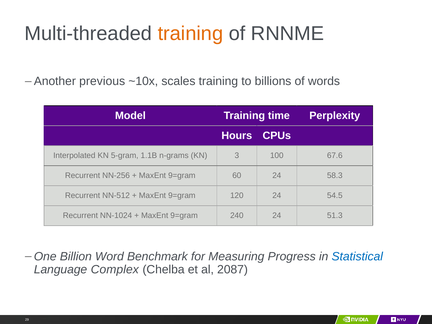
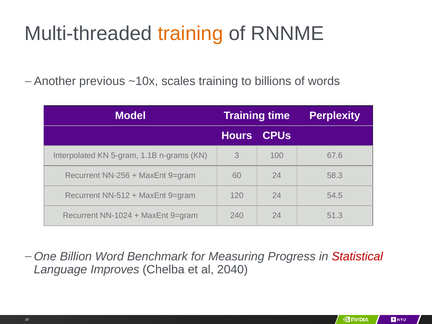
Statistical colour: blue -> red
Complex: Complex -> Improves
2087: 2087 -> 2040
